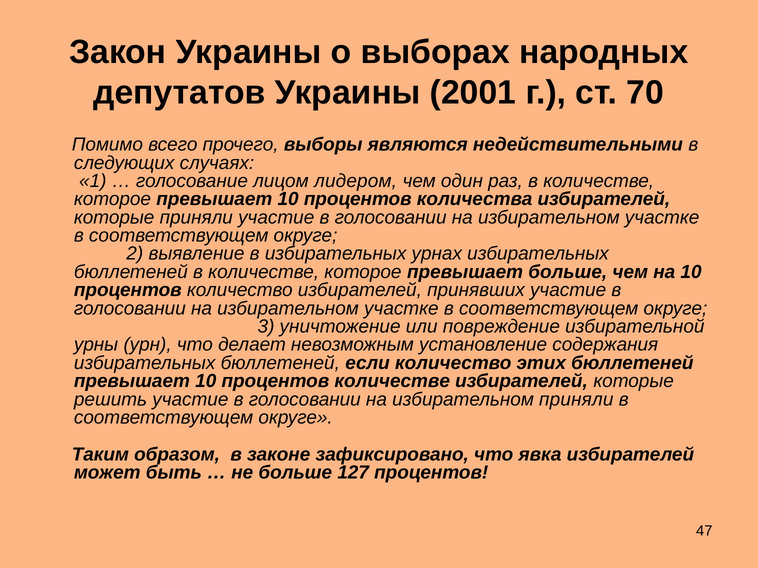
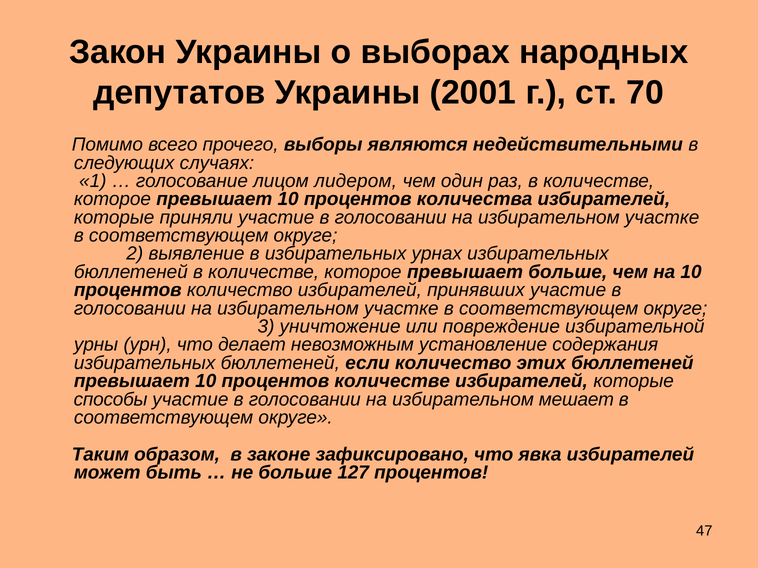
решить: решить -> способы
избирательном приняли: приняли -> мешает
